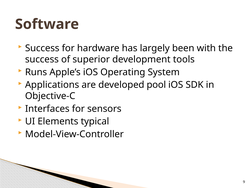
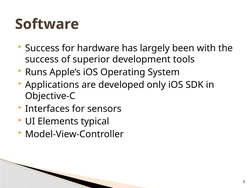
pool: pool -> only
